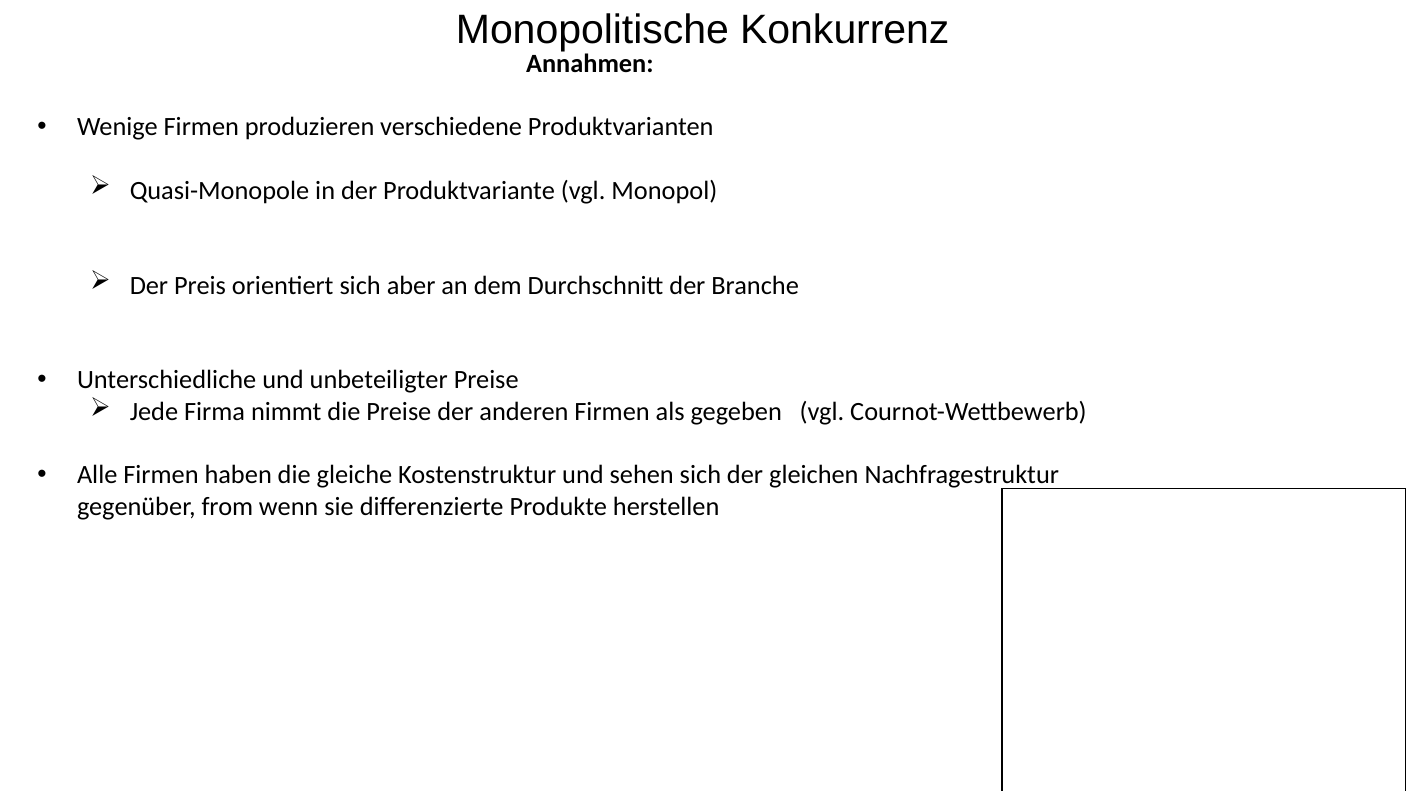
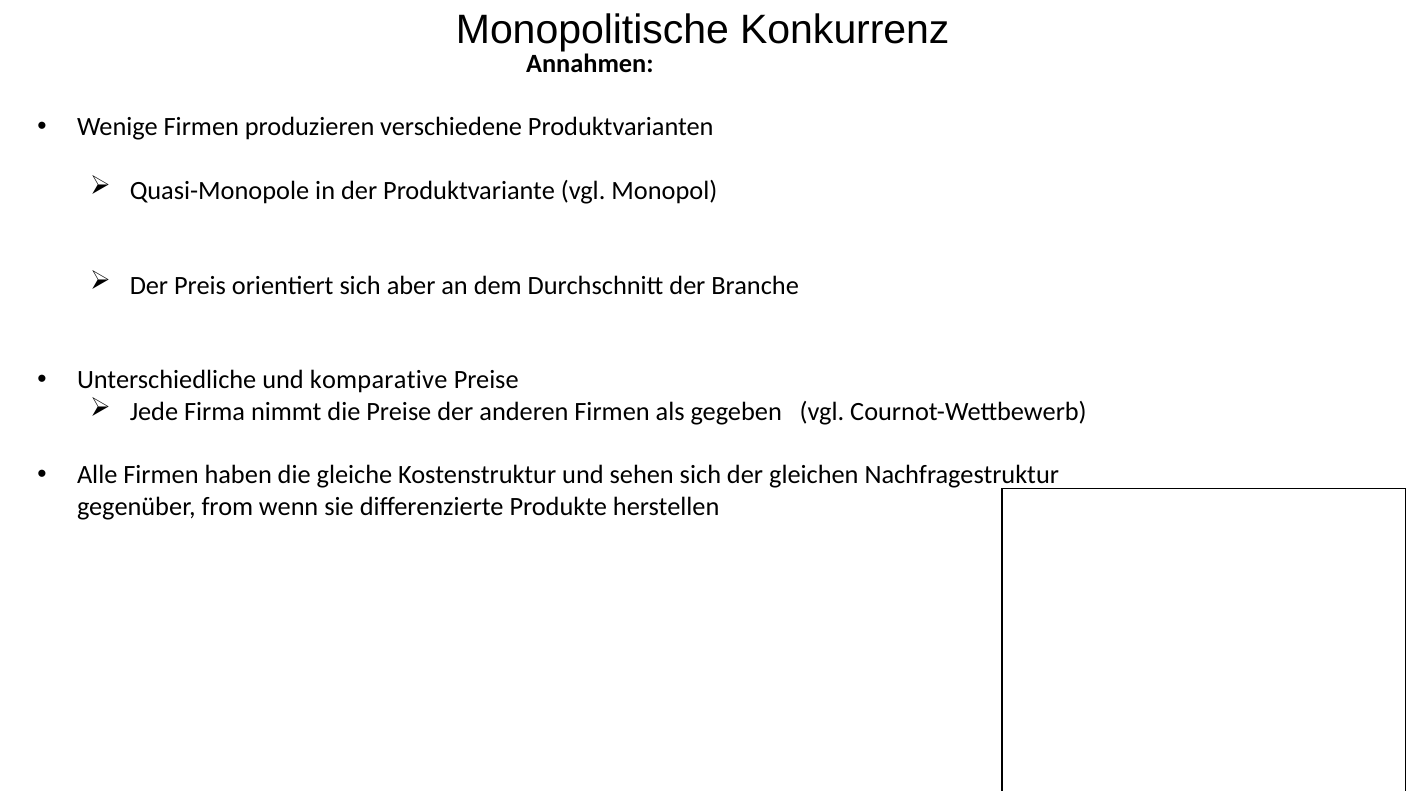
unbeteiligter: unbeteiligter -> komparative
